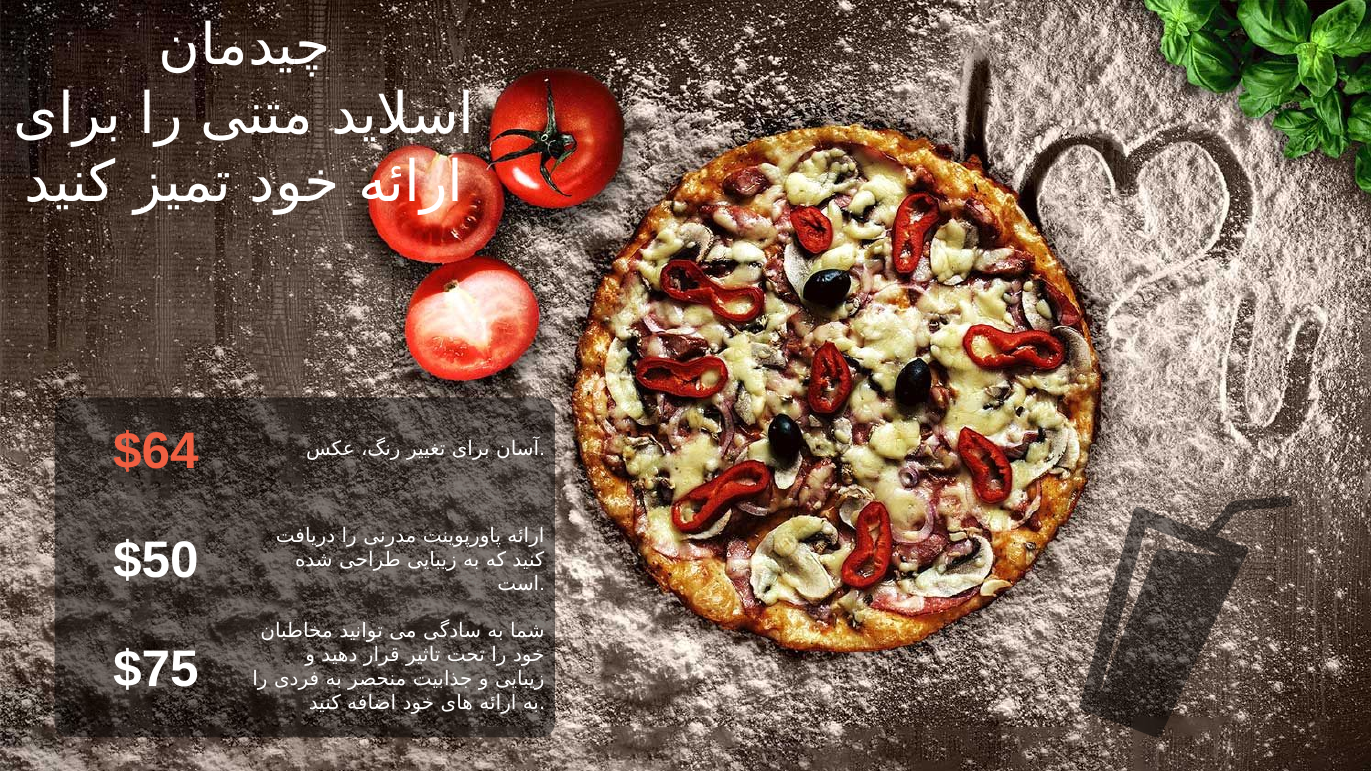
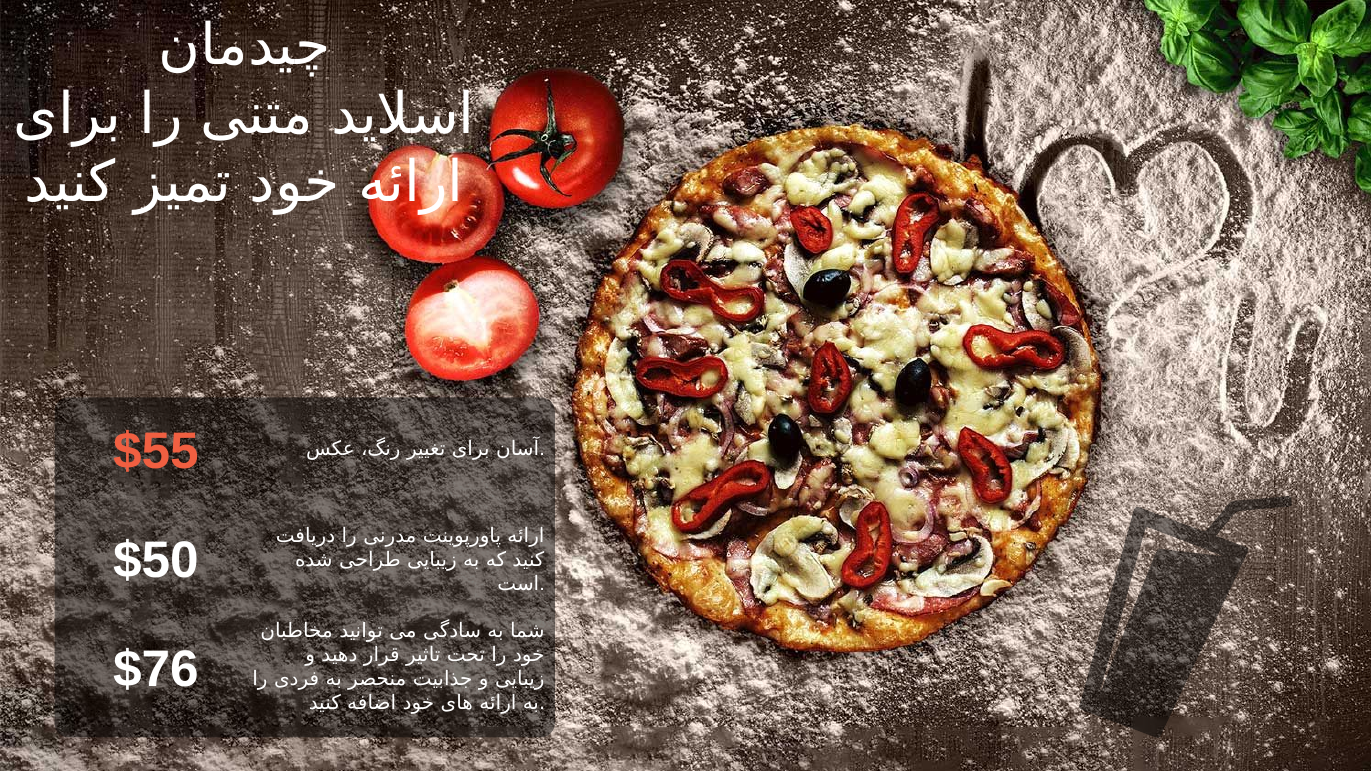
$64: $64 -> $55
$75: $75 -> $76
